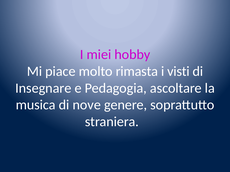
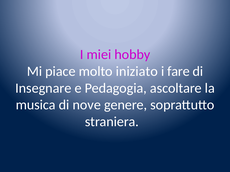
rimasta: rimasta -> iniziato
visti: visti -> fare
